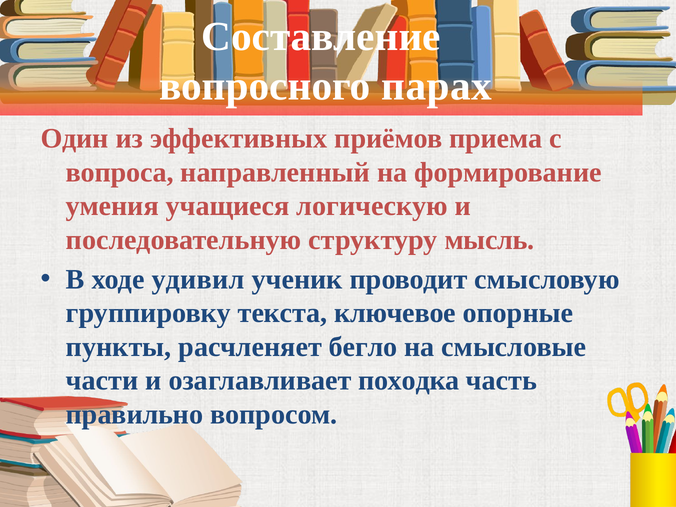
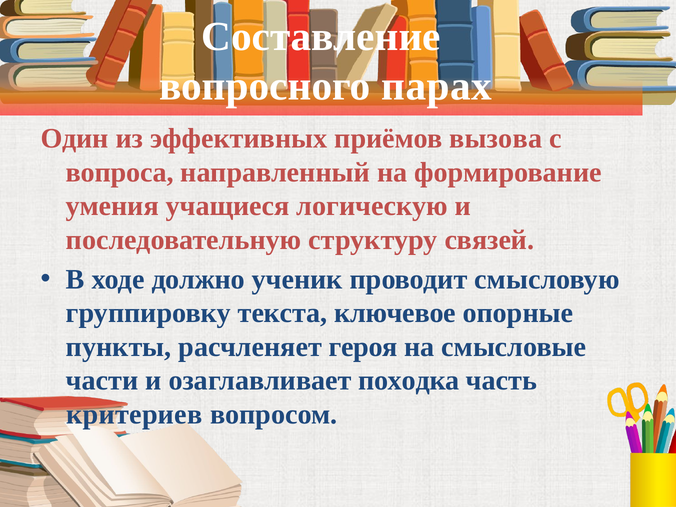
приема: приема -> вызова
мысль: мысль -> связей
удивил: удивил -> должно
бегло: бегло -> героя
правильно: правильно -> критериев
